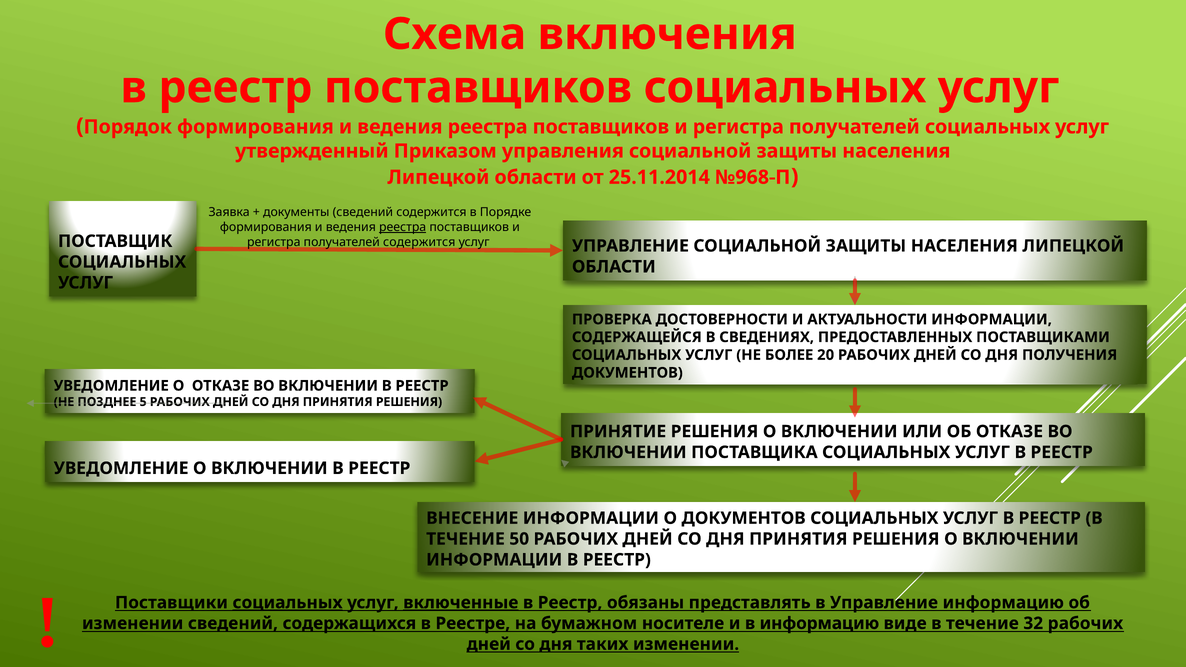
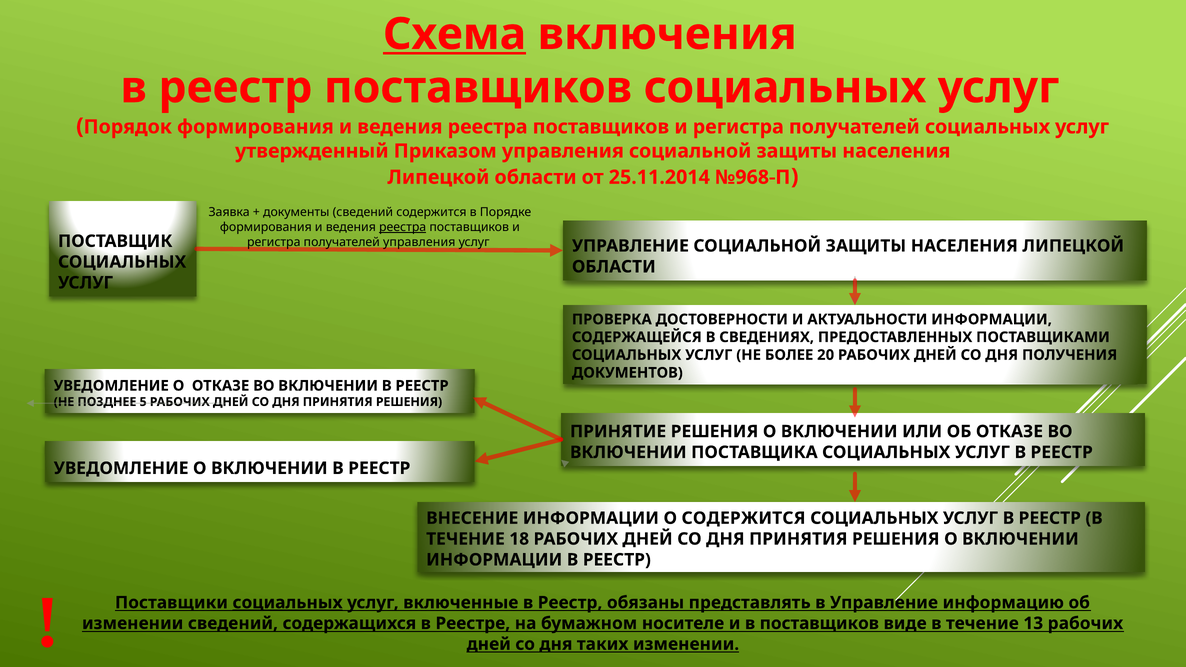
Схема underline: none -> present
получателей содержится: содержится -> управления
О ДОКУМЕНТОВ: ДОКУМЕНТОВ -> СОДЕРЖИТСЯ
50: 50 -> 18
включенные underline: present -> none
в информацию: информацию -> поставщиков
32: 32 -> 13
